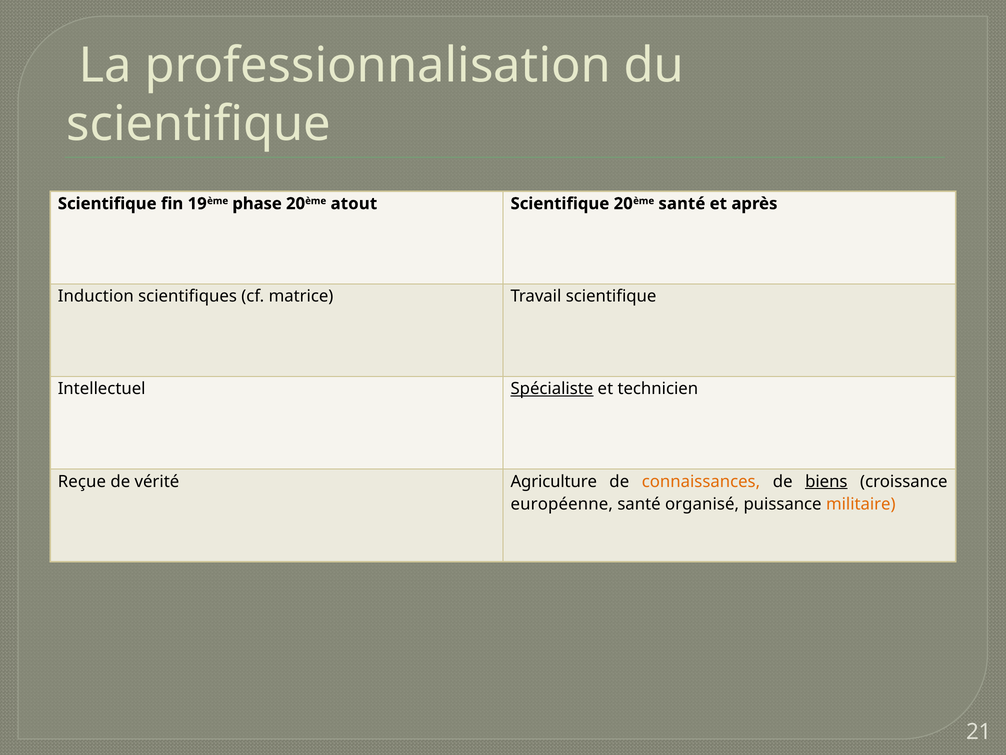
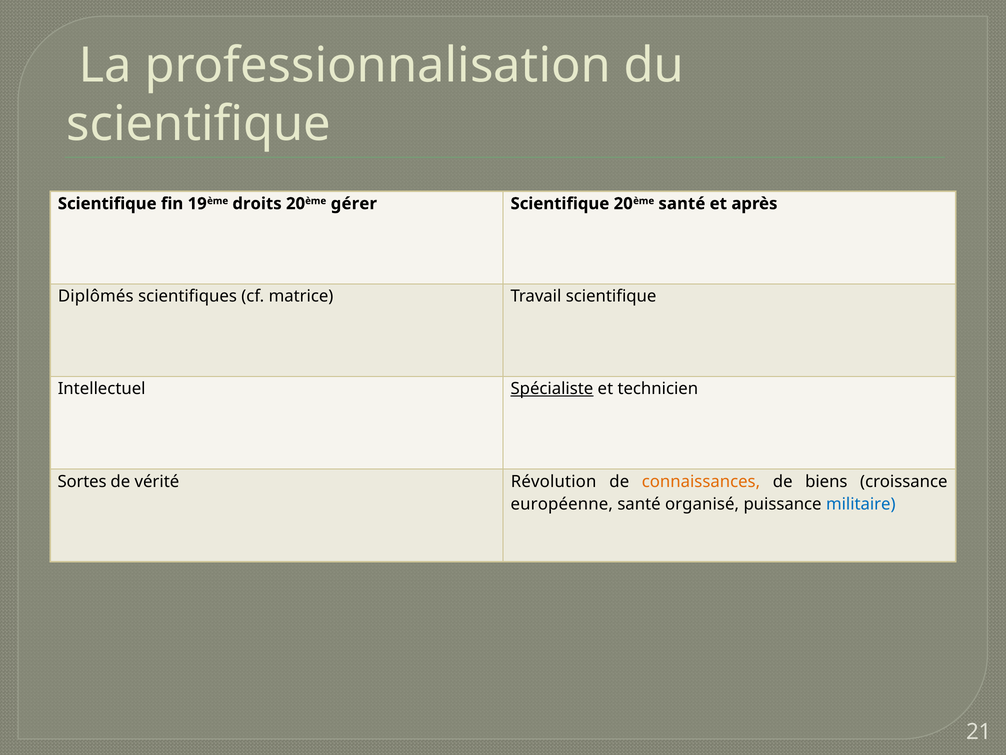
phase: phase -> droits
atout: atout -> gérer
Induction: Induction -> Diplômés
Reçue: Reçue -> Sortes
Agriculture: Agriculture -> Révolution
biens underline: present -> none
militaire colour: orange -> blue
